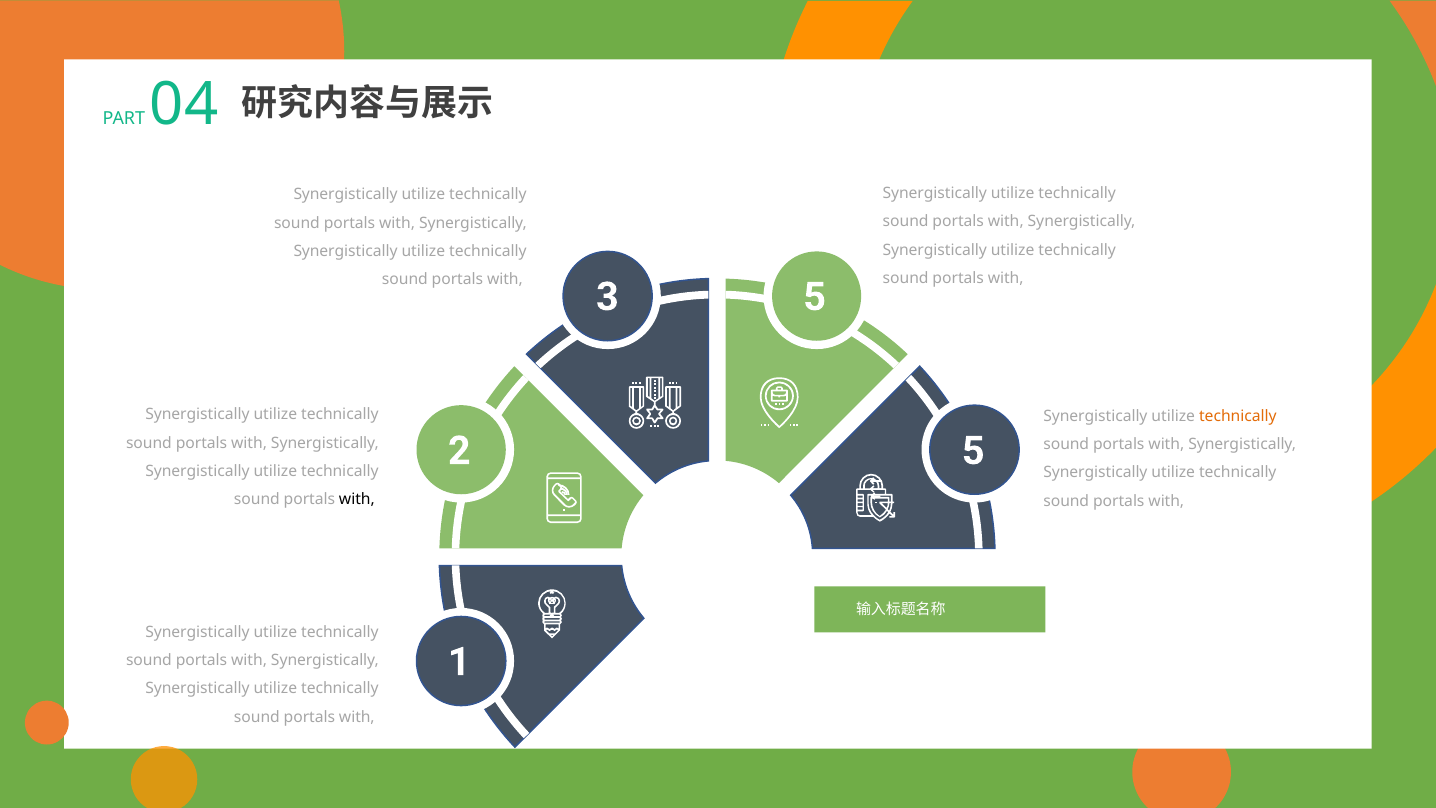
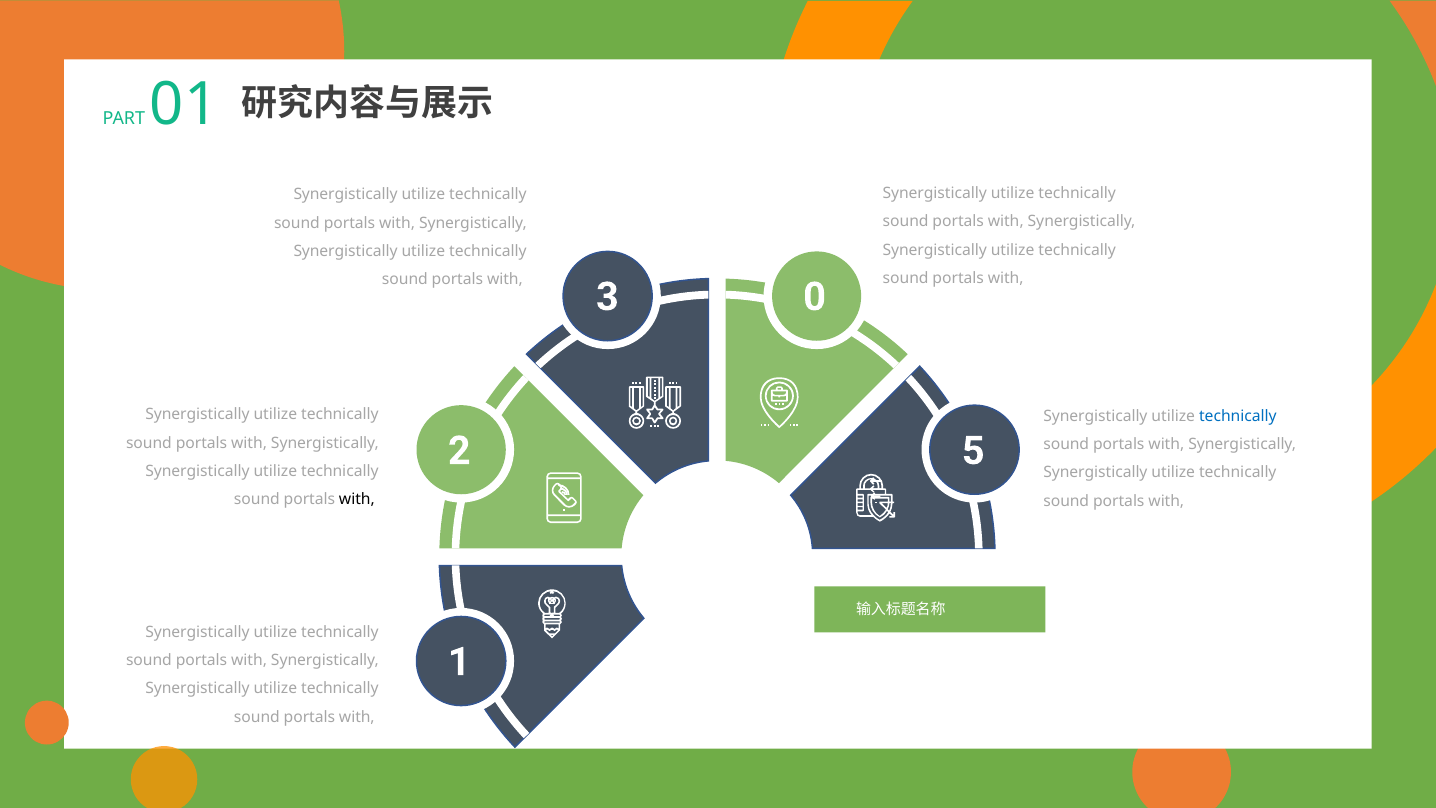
04: 04 -> 01
3 5: 5 -> 0
technically at (1238, 416) colour: orange -> blue
